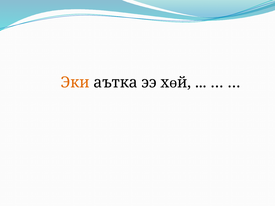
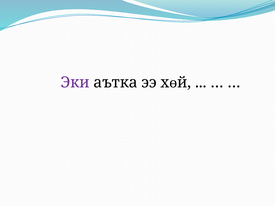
Эки colour: orange -> purple
